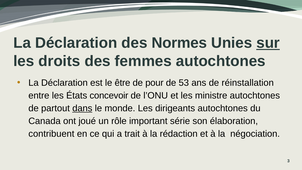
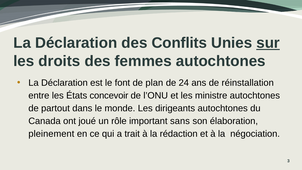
Normes: Normes -> Conflits
être: être -> font
pour: pour -> plan
53: 53 -> 24
dans underline: present -> none
série: série -> sans
contribuent: contribuent -> pleinement
